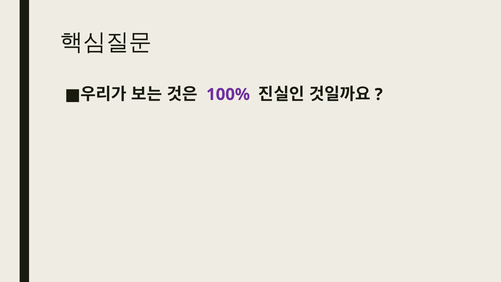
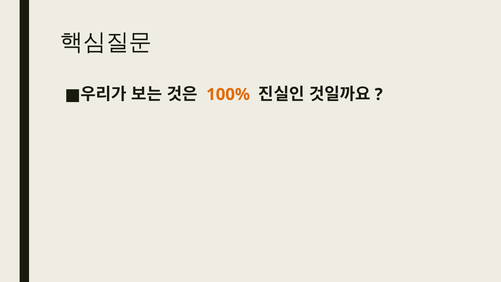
100% colour: purple -> orange
